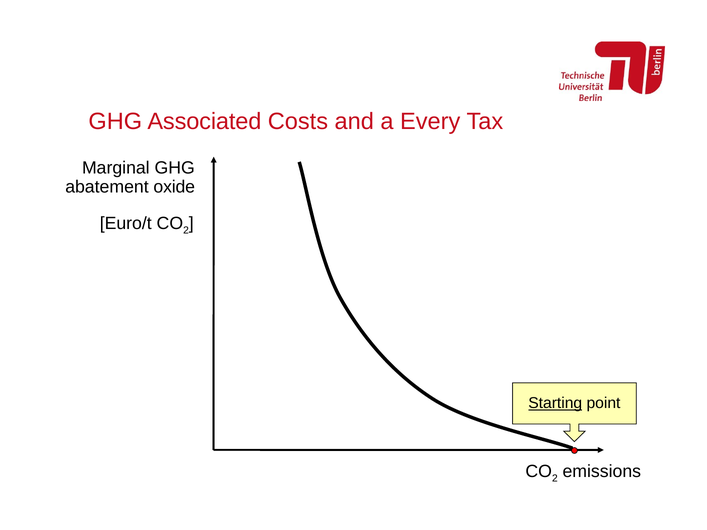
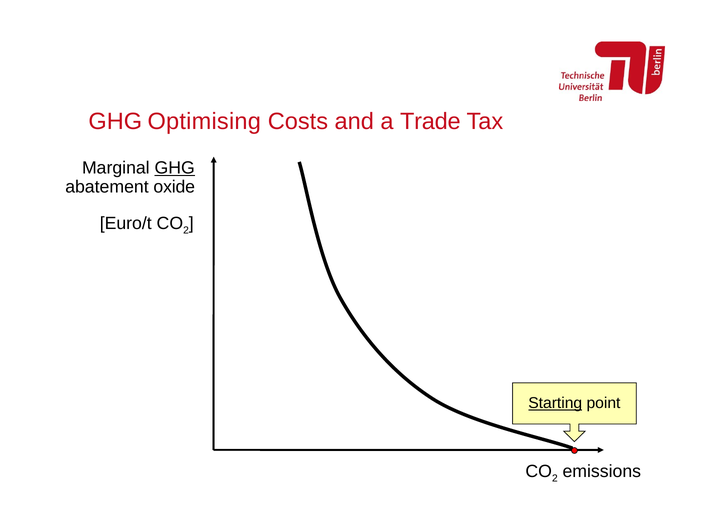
Associated: Associated -> Optimising
Every: Every -> Trade
GHG at (175, 168) underline: none -> present
